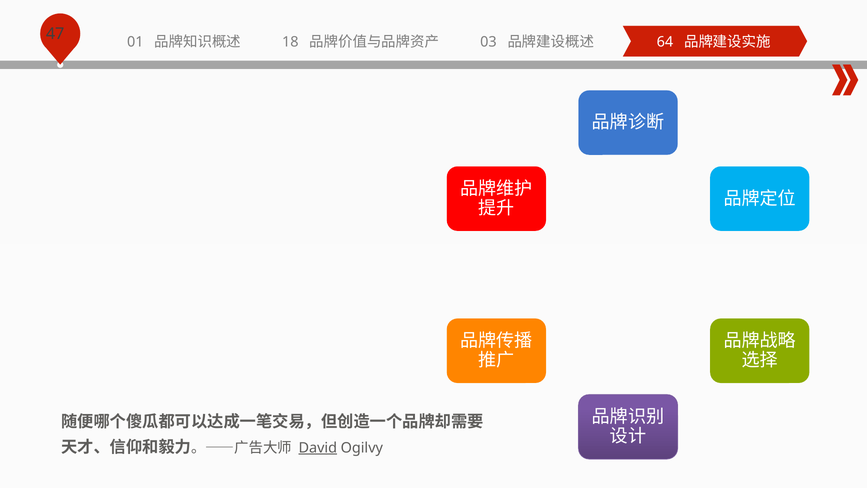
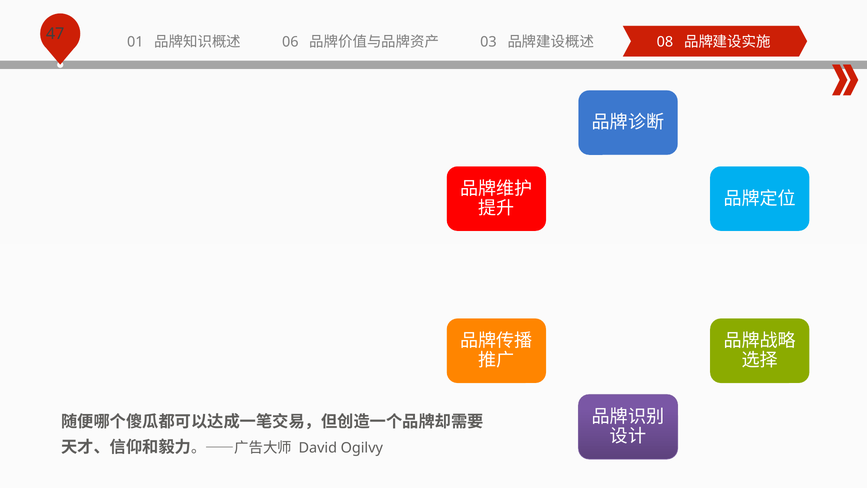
64: 64 -> 08
18: 18 -> 06
David underline: present -> none
